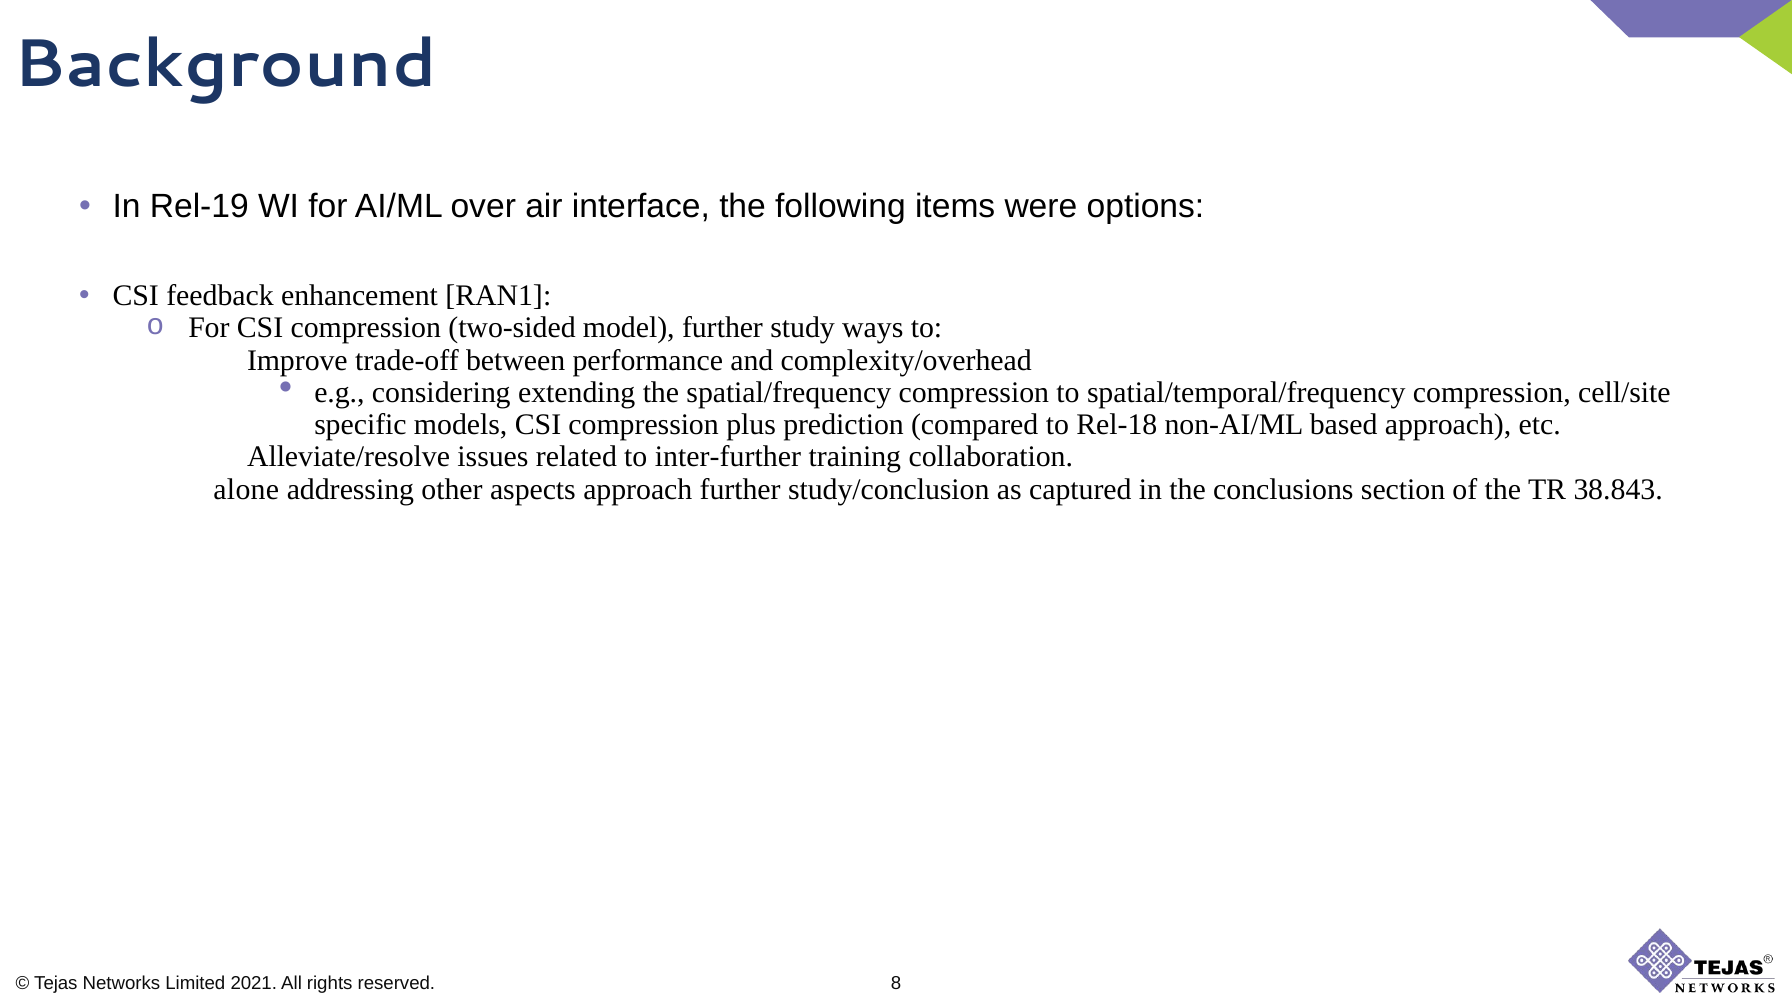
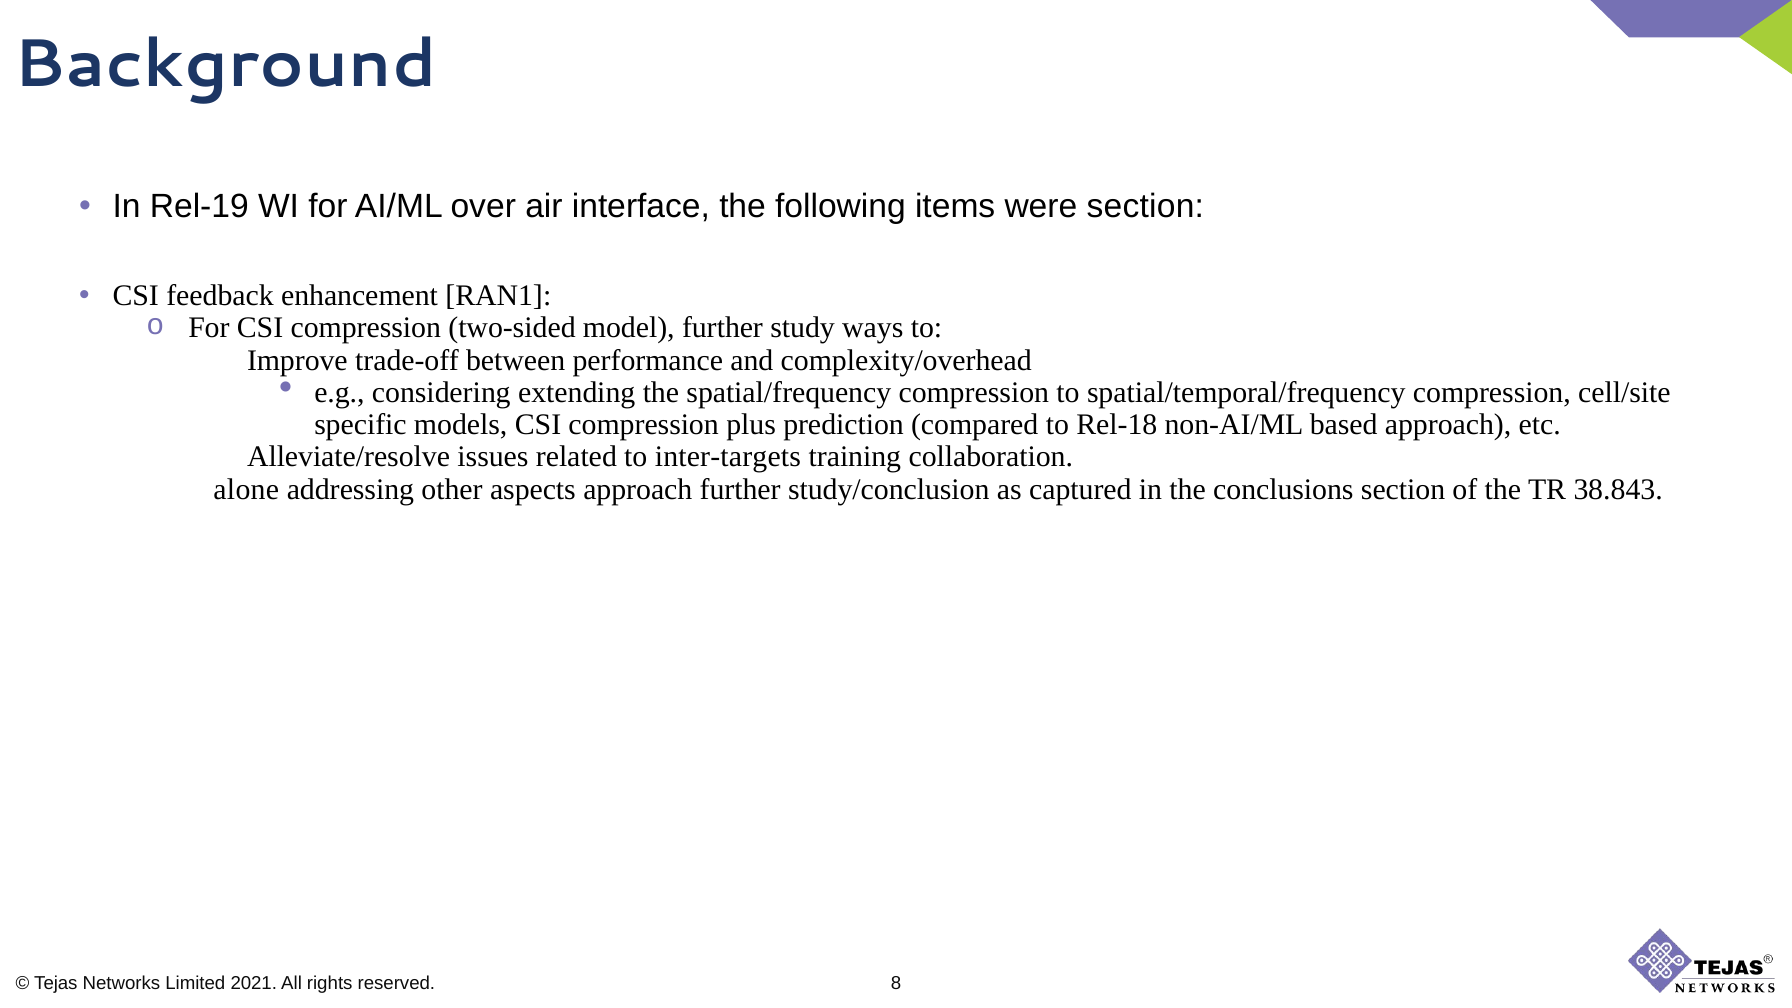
were options: options -> section
inter-further: inter-further -> inter-targets
